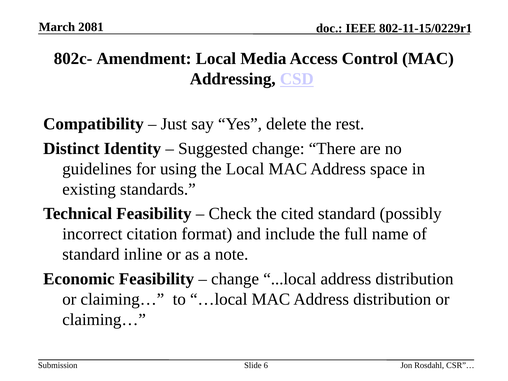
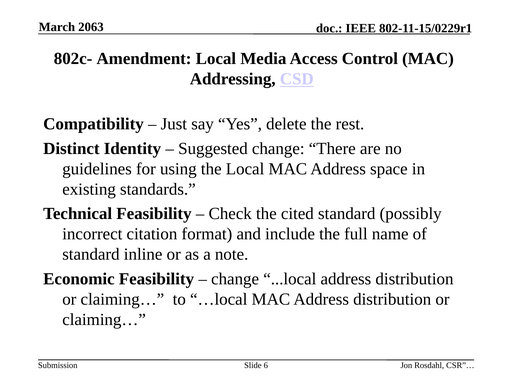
2081: 2081 -> 2063
